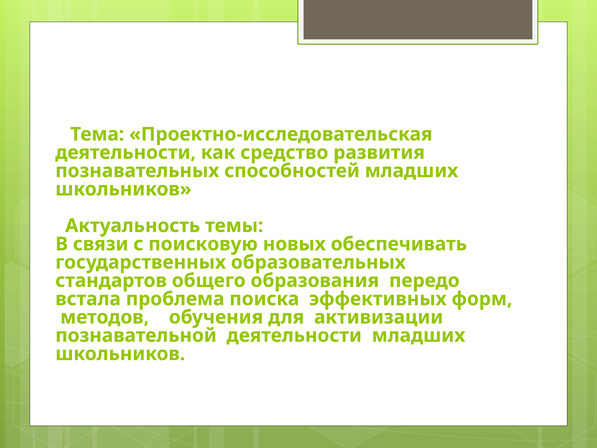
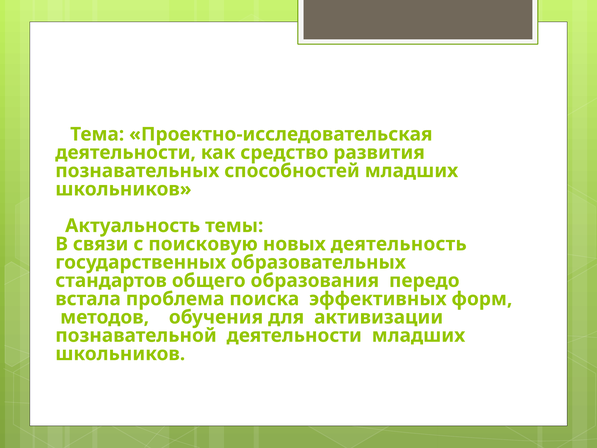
обеспечивать: обеспечивать -> деятельность
